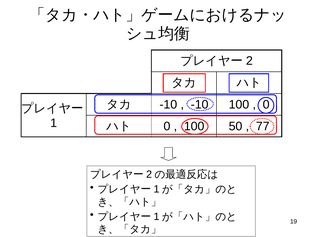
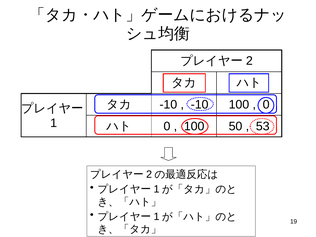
77: 77 -> 53
